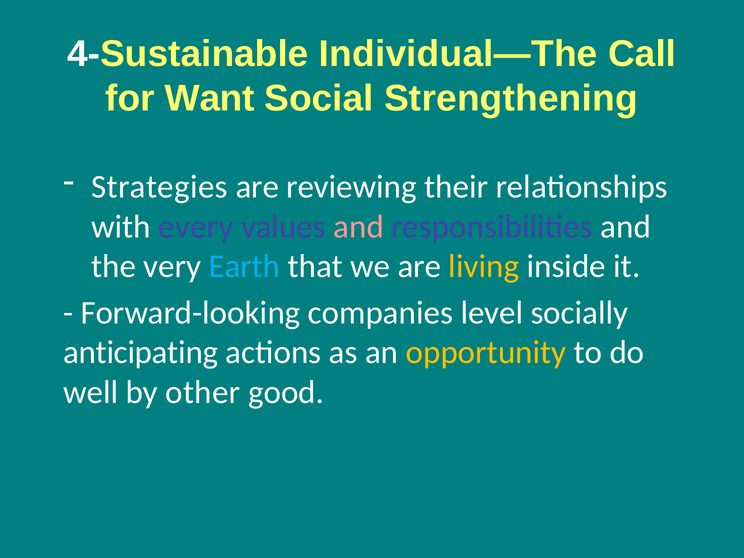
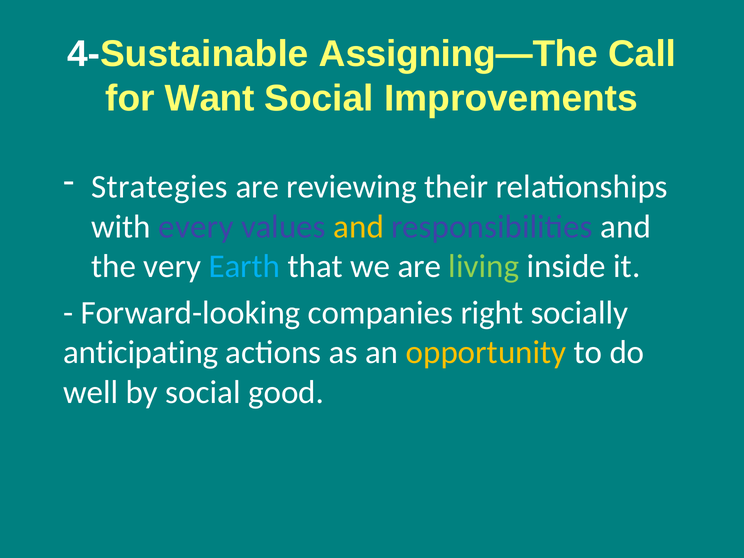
Individual—The: Individual—The -> Assigning—The
Strengthening: Strengthening -> Improvements
and at (359, 227) colour: pink -> yellow
living colour: yellow -> light green
level: level -> right
by other: other -> social
